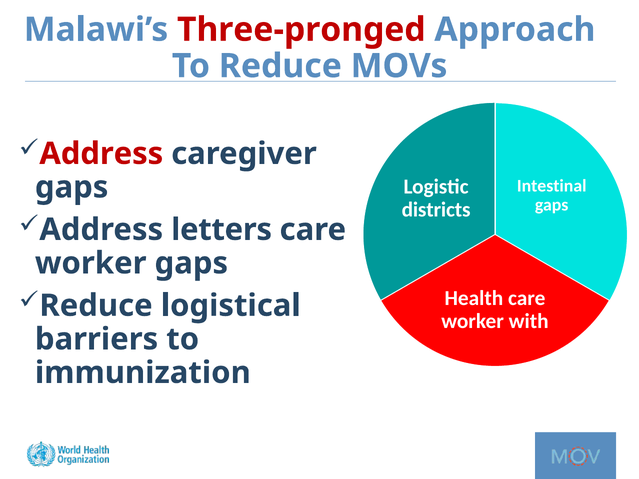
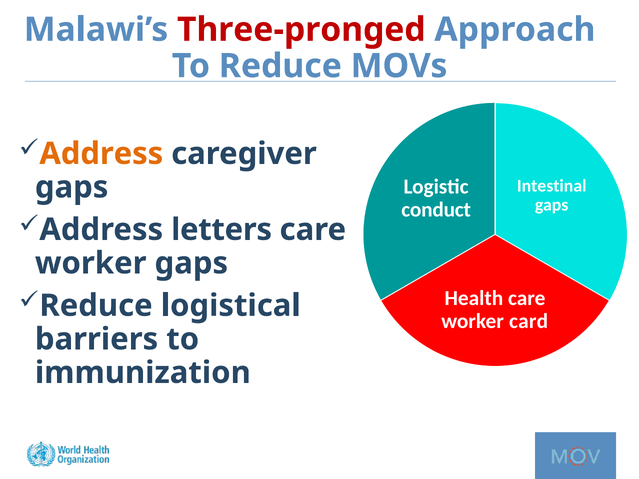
Address at (101, 154) colour: red -> orange
districts: districts -> conduct
with: with -> card
